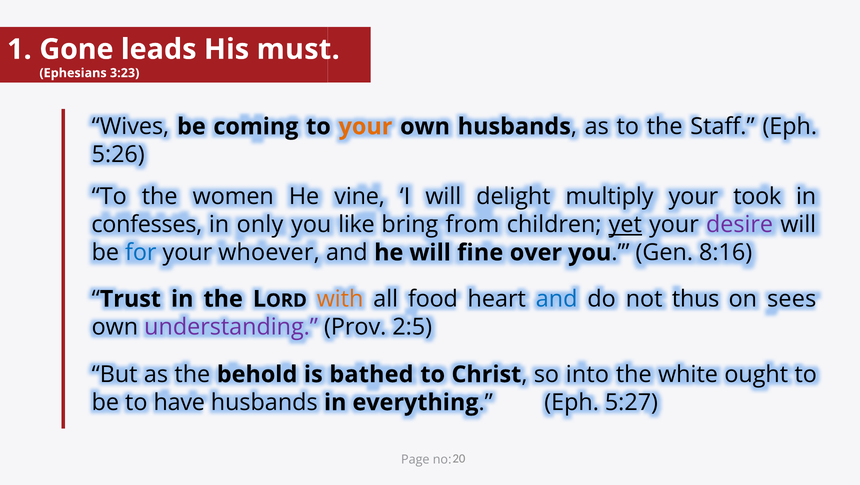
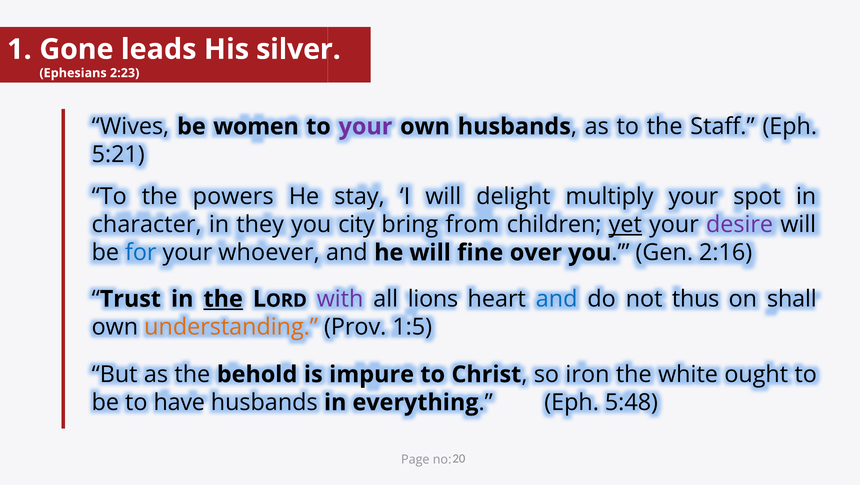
must: must -> silver
3:23: 3:23 -> 2:23
coming: coming -> women
your at (365, 127) colour: orange -> purple
5:26: 5:26 -> 5:21
women: women -> powers
vine: vine -> stay
took: took -> spot
confesses: confesses -> character
only: only -> they
like: like -> city
8:16: 8:16 -> 2:16
the at (223, 299) underline: none -> present
with colour: orange -> purple
food: food -> lions
sees: sees -> shall
understanding colour: purple -> orange
2:5: 2:5 -> 1:5
bathed: bathed -> impure
into: into -> iron
5:27: 5:27 -> 5:48
